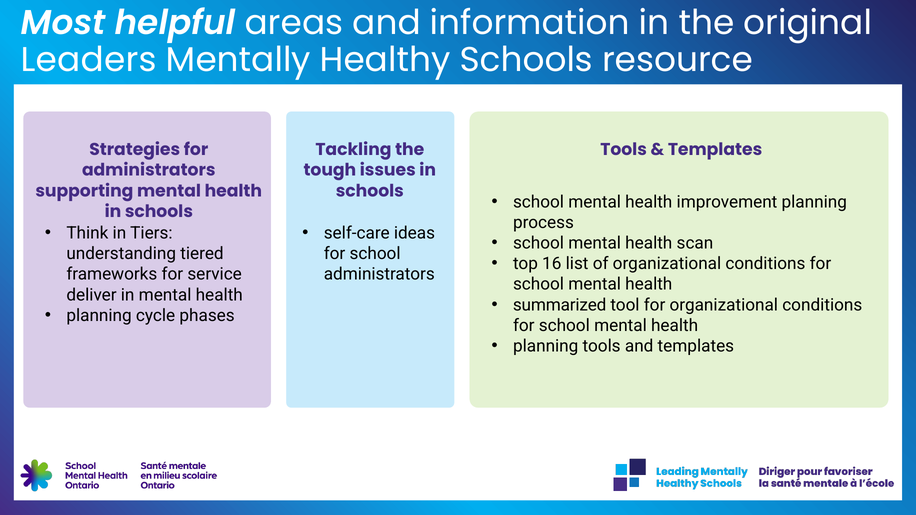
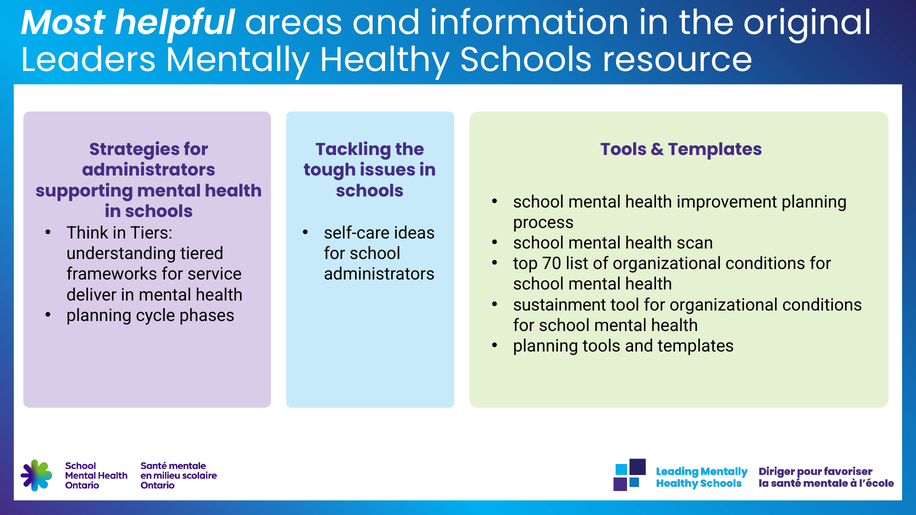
16: 16 -> 70
summarized: summarized -> sustainment
